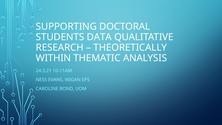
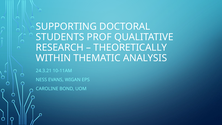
DATA: DATA -> PROF
